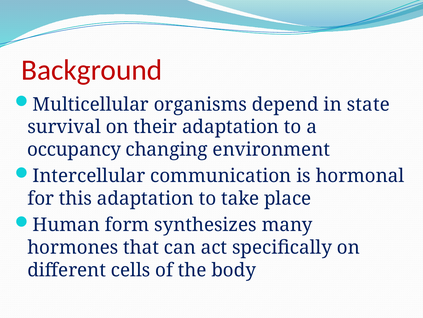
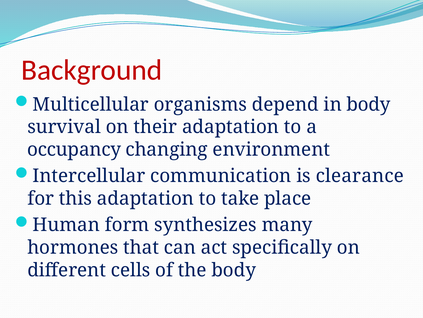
in state: state -> body
hormonal: hormonal -> clearance
